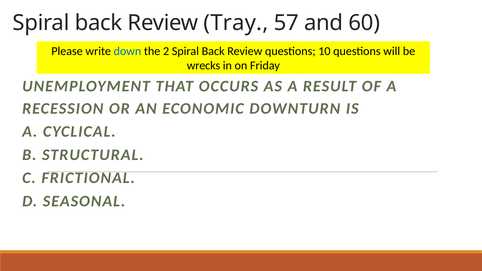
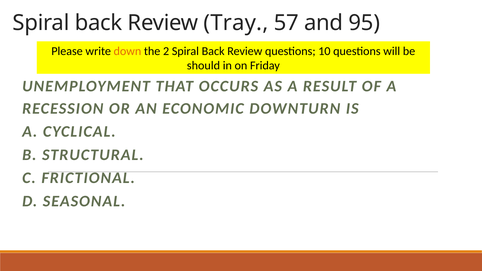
60: 60 -> 95
down colour: blue -> orange
wrecks: wrecks -> should
